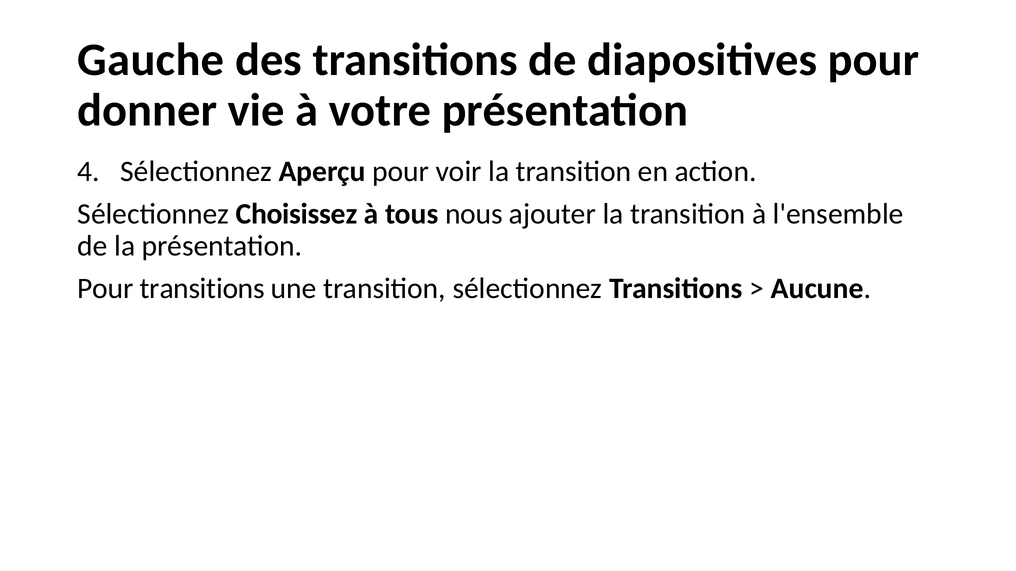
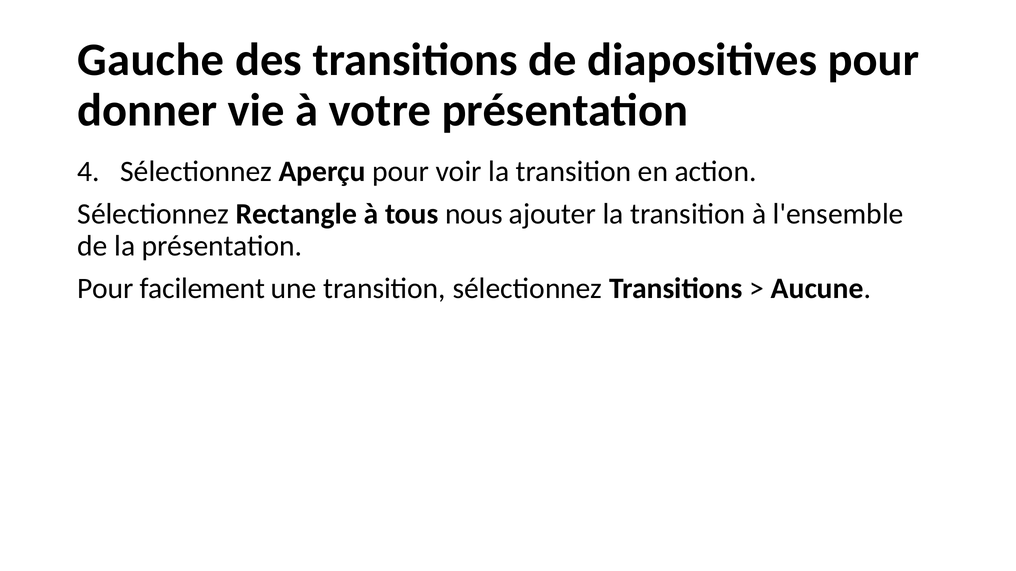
Choisissez: Choisissez -> Rectangle
Pour transitions: transitions -> facilement
